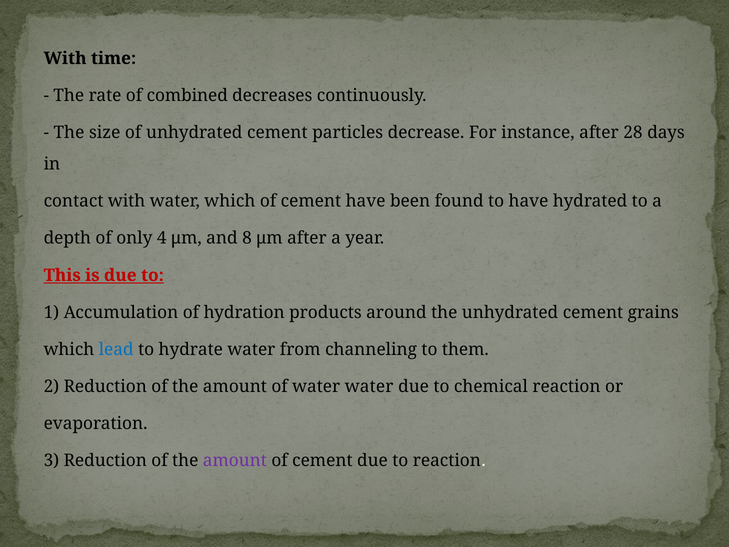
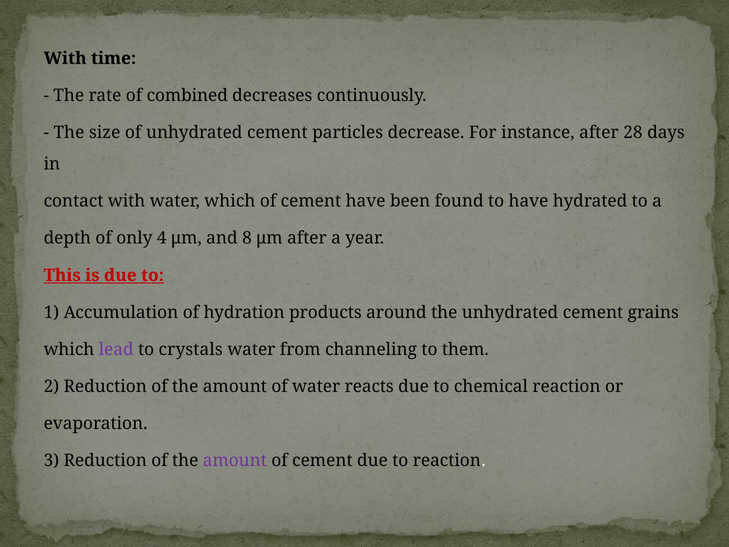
lead colour: blue -> purple
hydrate: hydrate -> crystals
water water: water -> reacts
